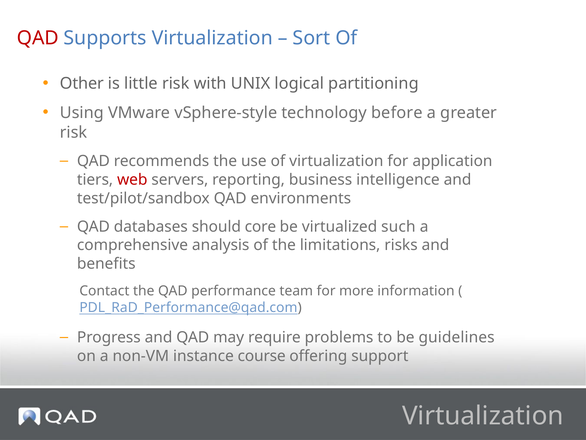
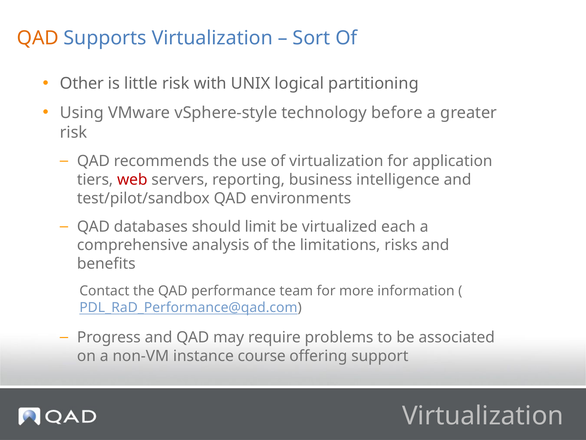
QAD at (38, 38) colour: red -> orange
core: core -> limit
such: such -> each
guidelines: guidelines -> associated
